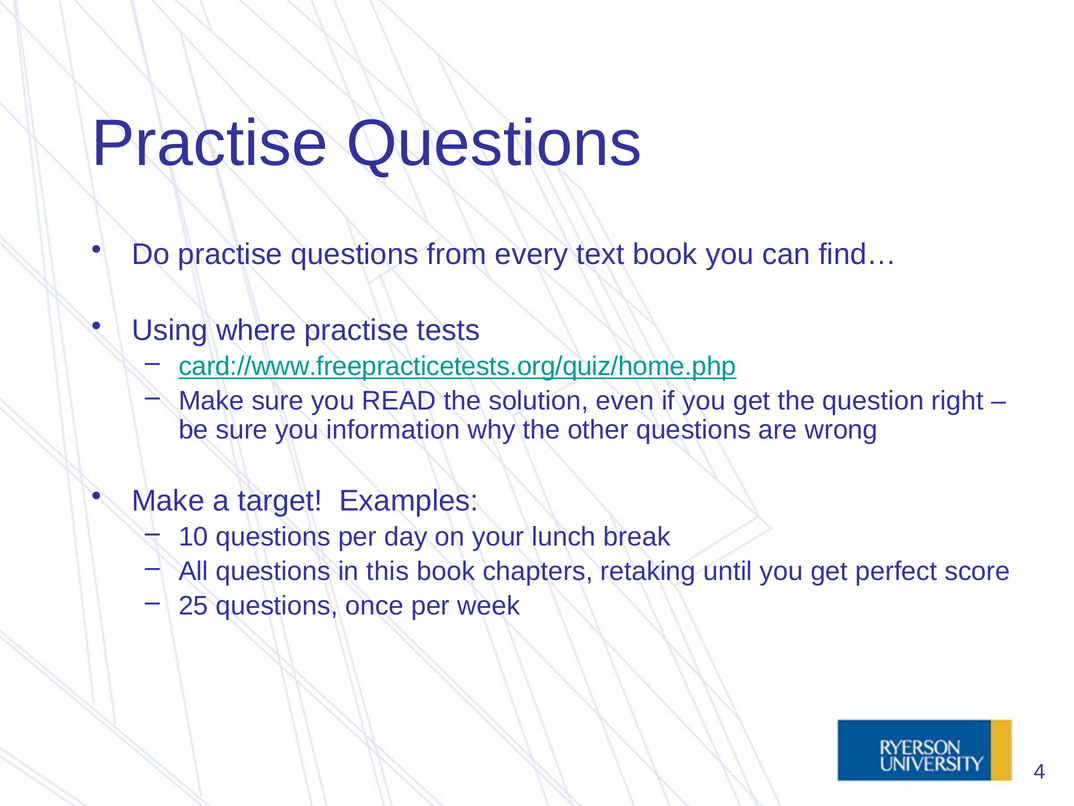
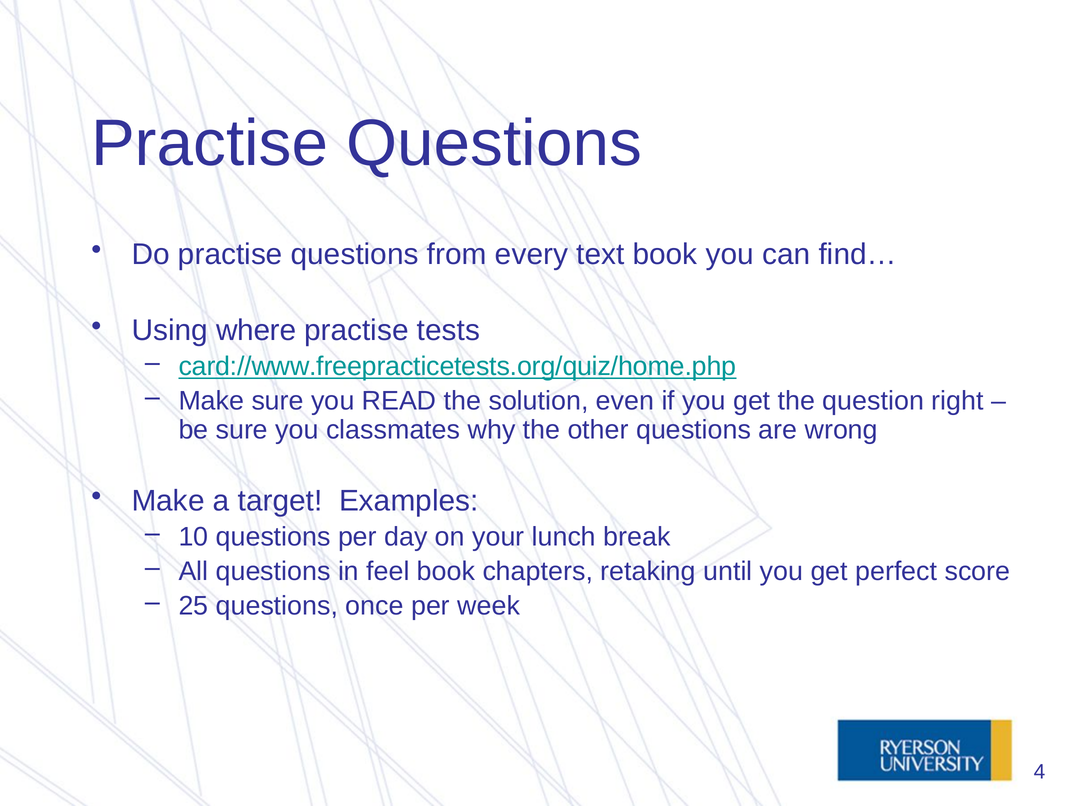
information: information -> classmates
this: this -> feel
